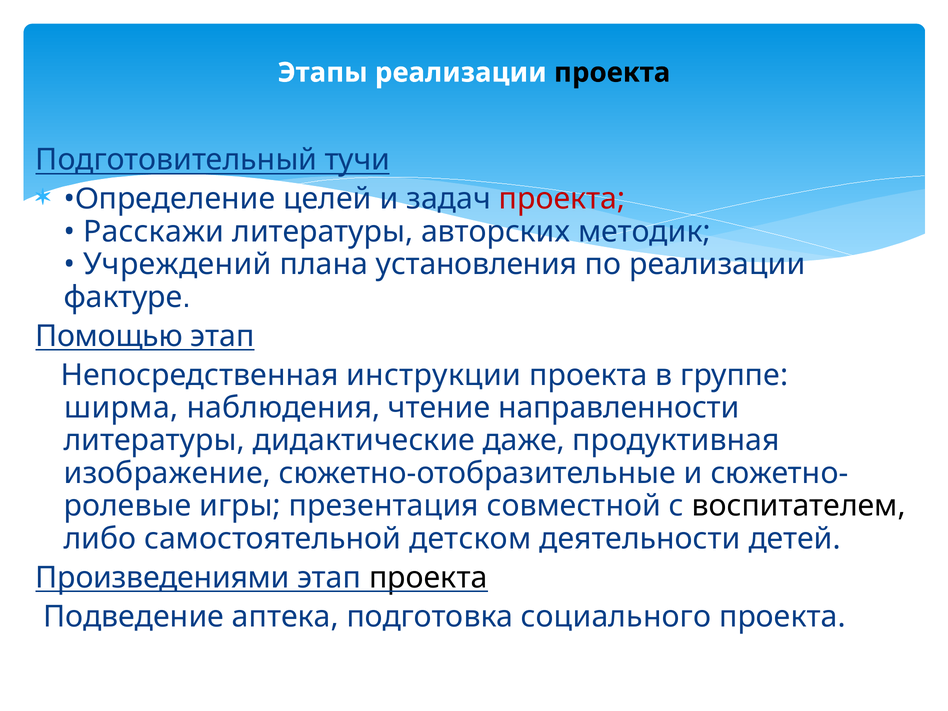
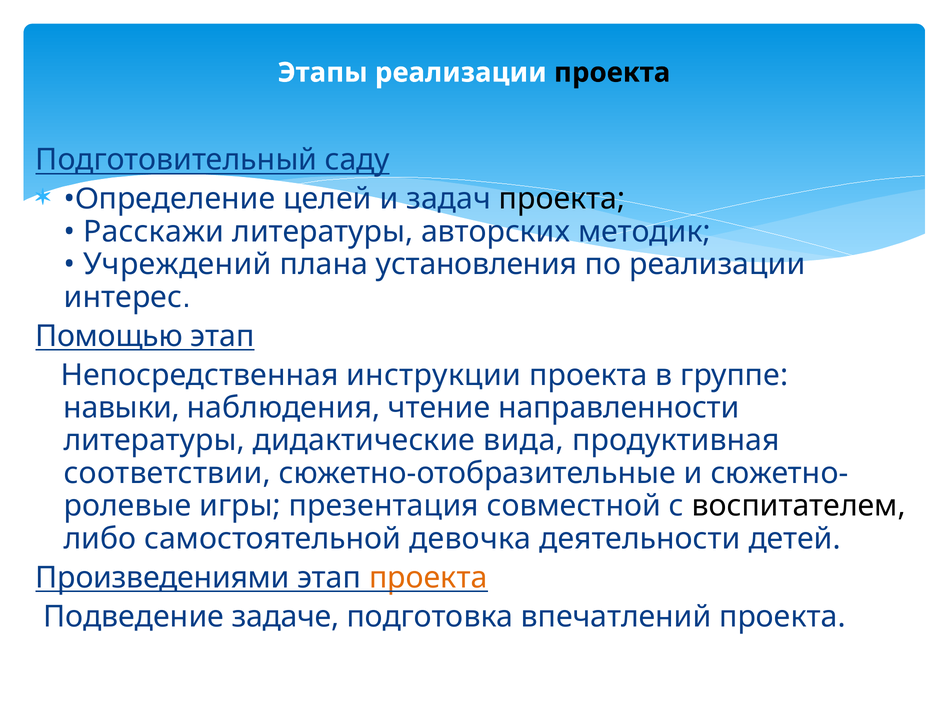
тучи: тучи -> саду
проекта at (562, 199) colour: red -> black
фактуре: фактуре -> интерес
ширма: ширма -> навыки
даже: даже -> вида
изображение: изображение -> соответствии
детском: детском -> девочка
проекта at (428, 578) colour: black -> orange
аптека: аптека -> задаче
социального: социального -> впечатлений
